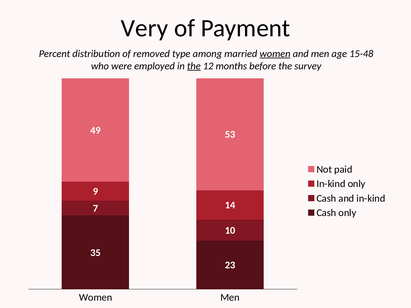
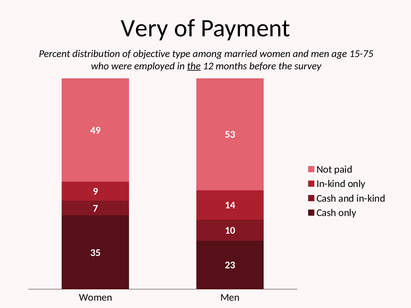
removed: removed -> objective
women at (275, 54) underline: present -> none
15-48: 15-48 -> 15-75
